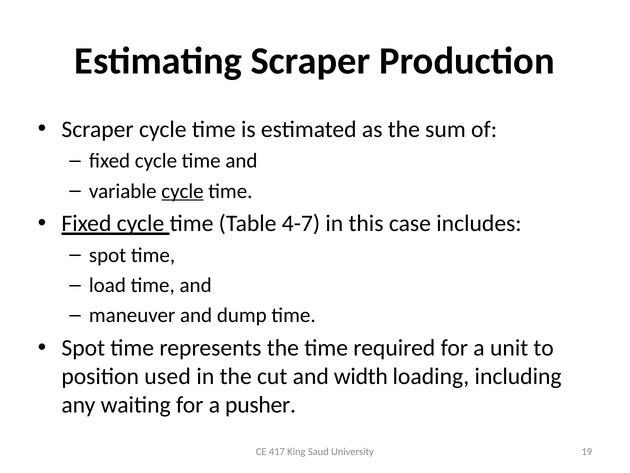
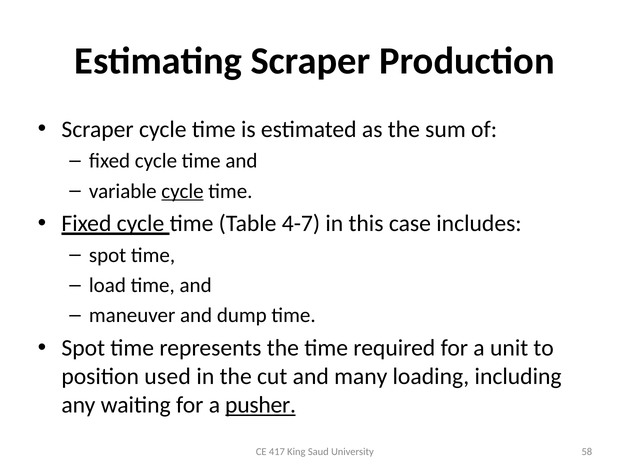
width: width -> many
pusher underline: none -> present
19: 19 -> 58
